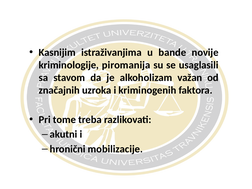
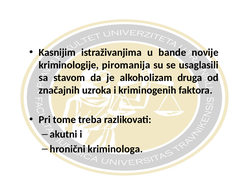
važan: važan -> druga
mobilizacije: mobilizacije -> kriminologa
